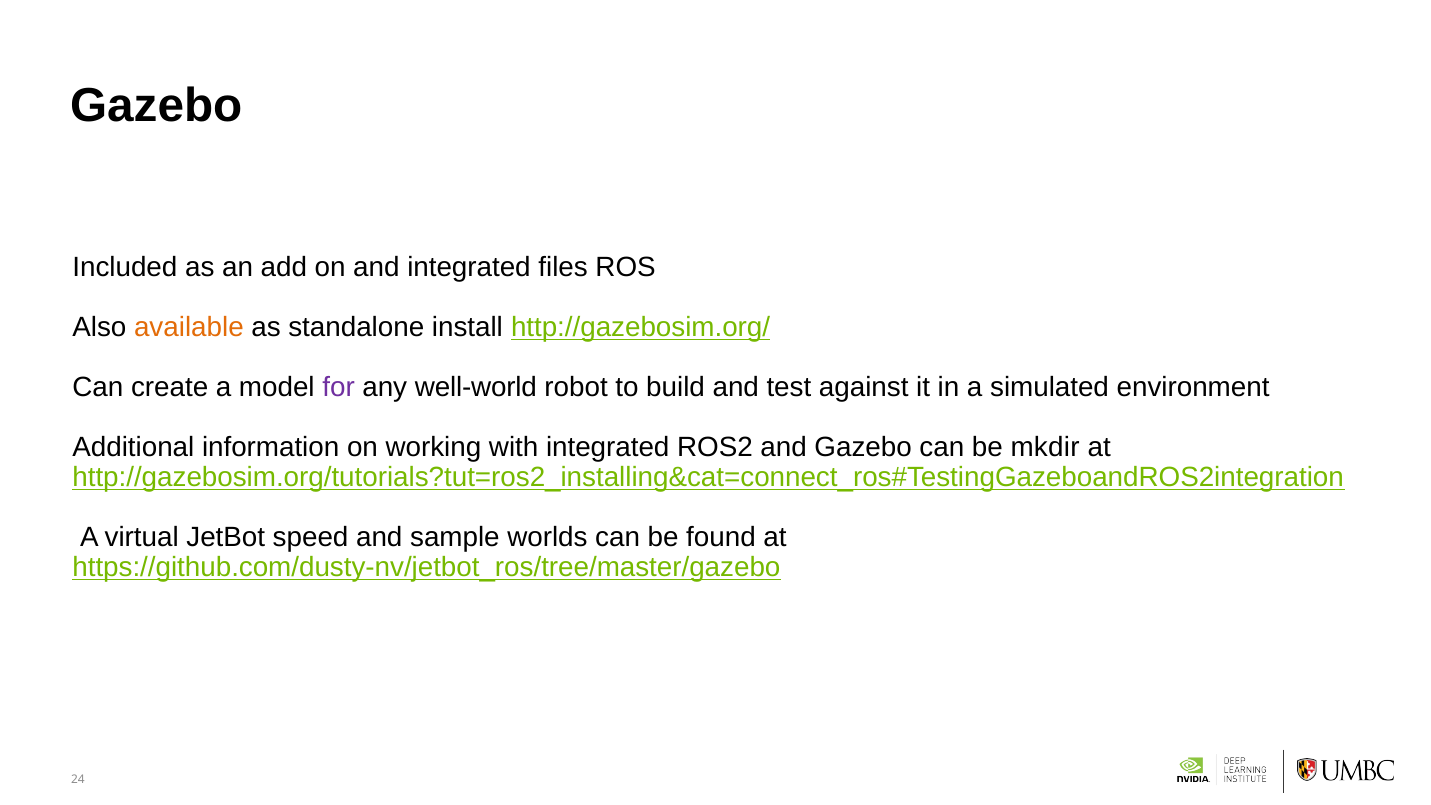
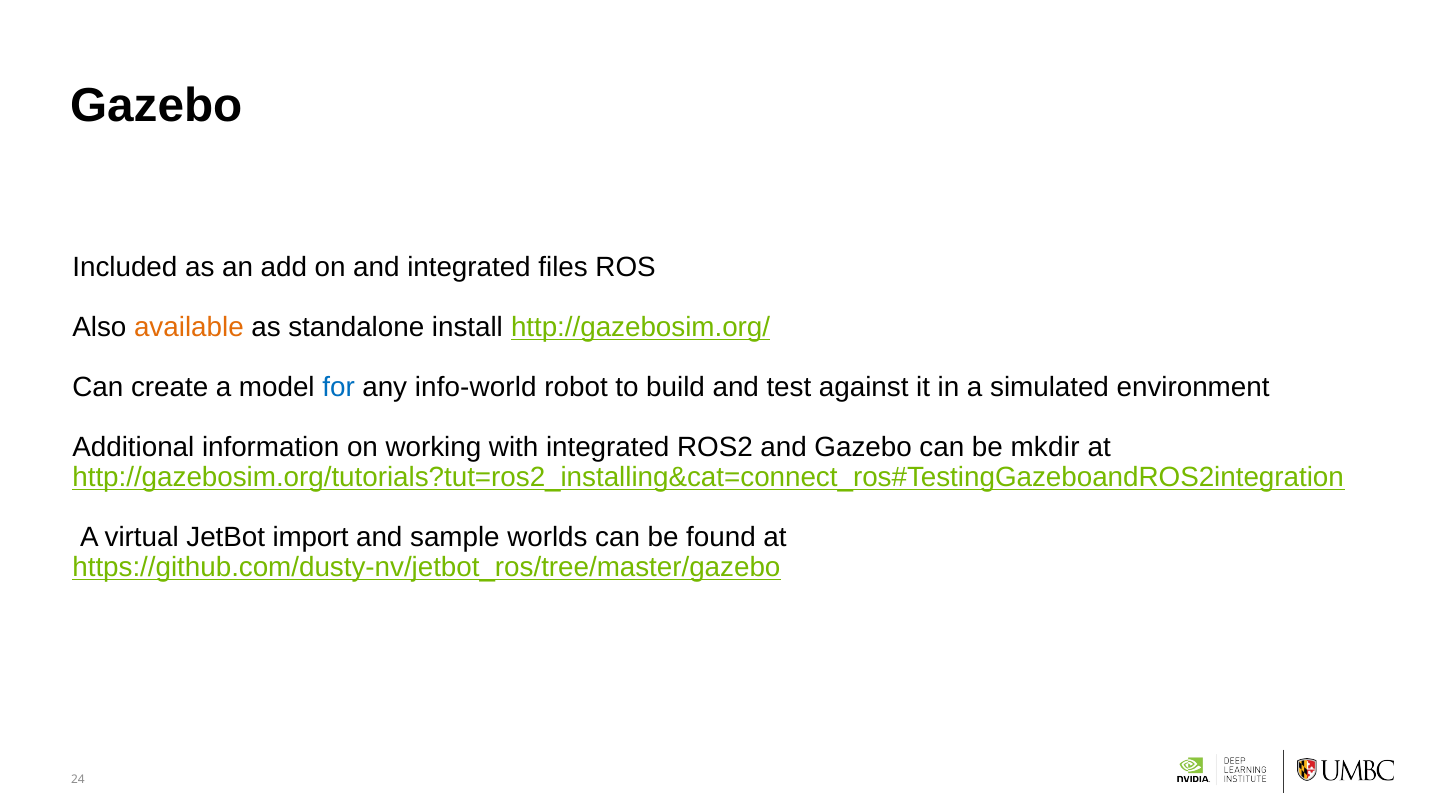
for colour: purple -> blue
well-world: well-world -> info-world
speed: speed -> import
